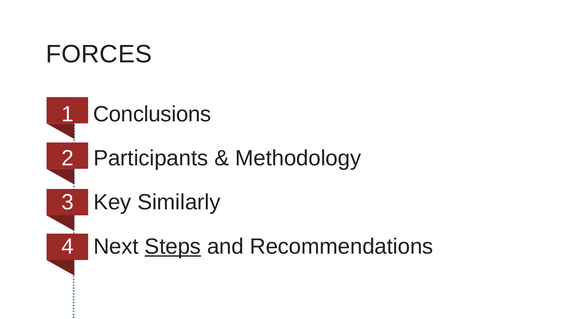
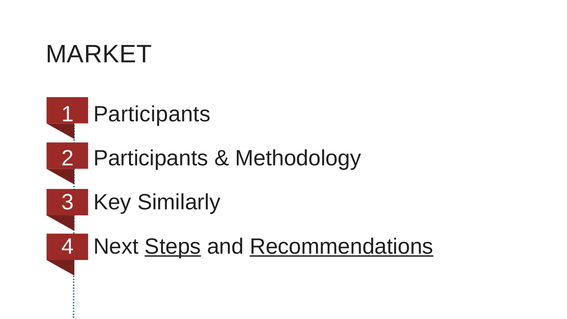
FORCES: FORCES -> MARKET
Conclusions at (152, 114): Conclusions -> Participants
Recommendations underline: none -> present
